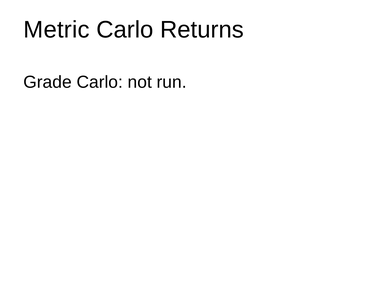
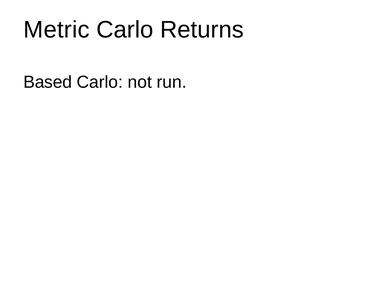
Grade: Grade -> Based
